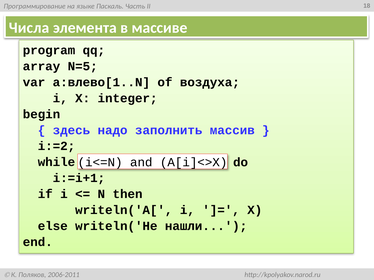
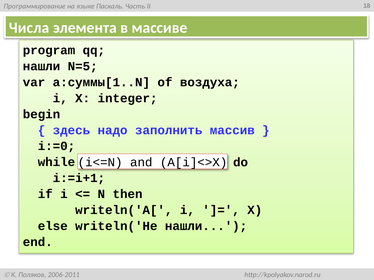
array at (42, 66): array -> нашли
a:влево[1..N: a:влево[1..N -> a:суммы[1..N
i:=2: i:=2 -> i:=0
